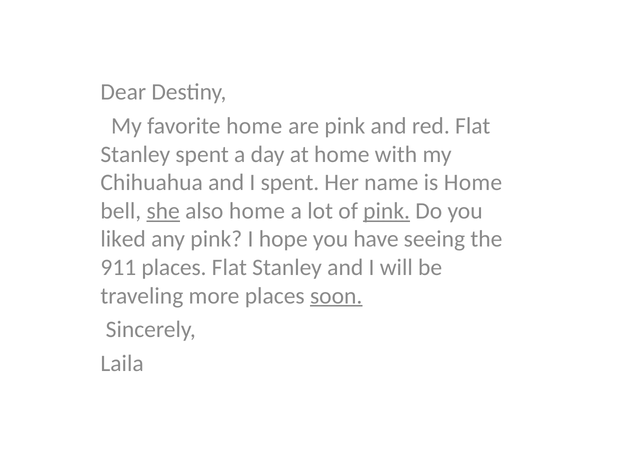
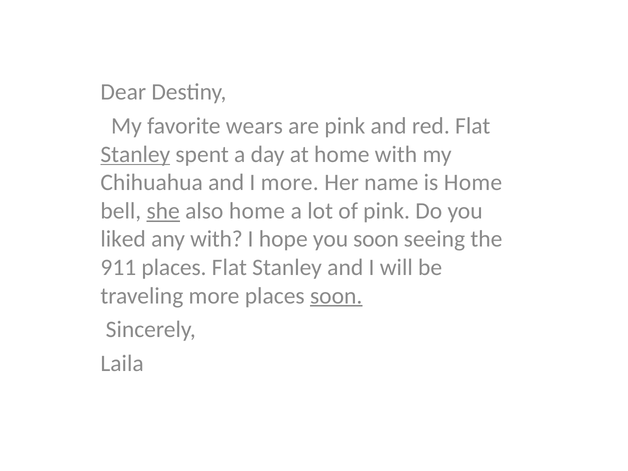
favorite home: home -> wears
Stanley at (135, 154) underline: none -> present
I spent: spent -> more
pink at (387, 211) underline: present -> none
any pink: pink -> with
you have: have -> soon
